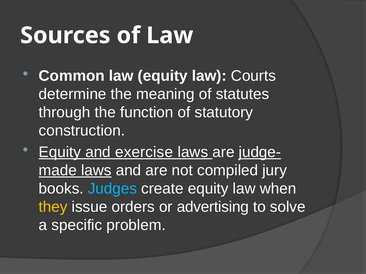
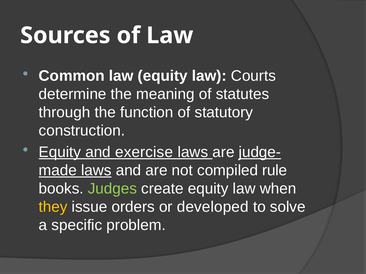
jury: jury -> rule
Judges colour: light blue -> light green
advertising: advertising -> developed
